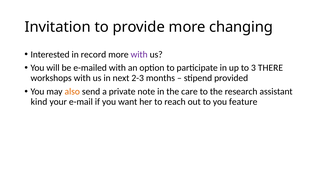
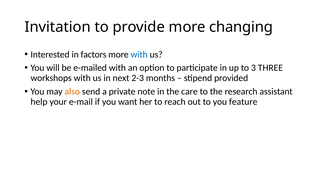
record: record -> factors
with at (139, 54) colour: purple -> blue
THERE: THERE -> THREE
kind: kind -> help
